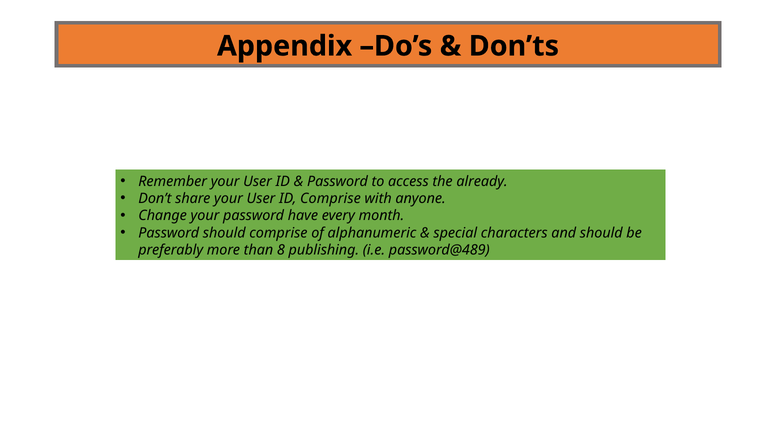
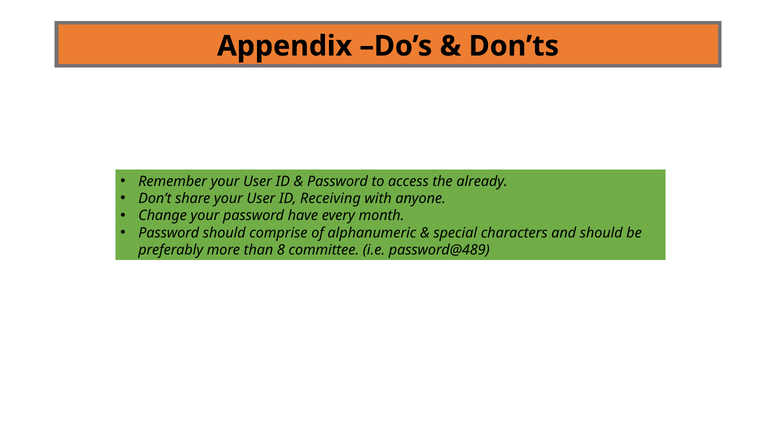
ID Comprise: Comprise -> Receiving
publishing: publishing -> committee
